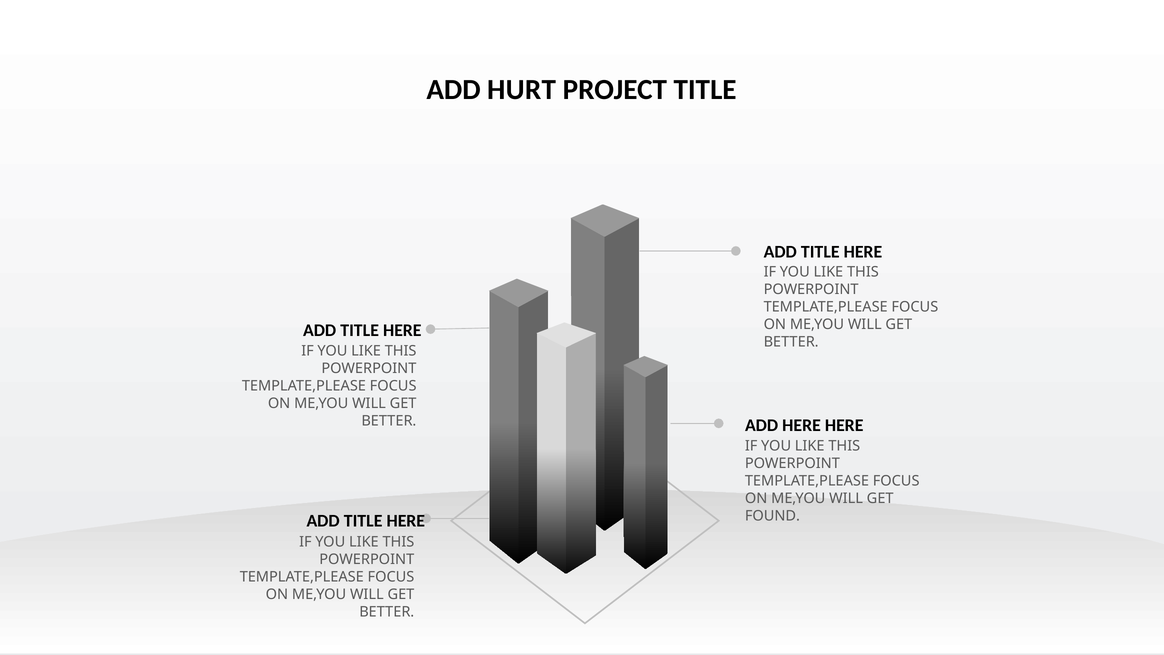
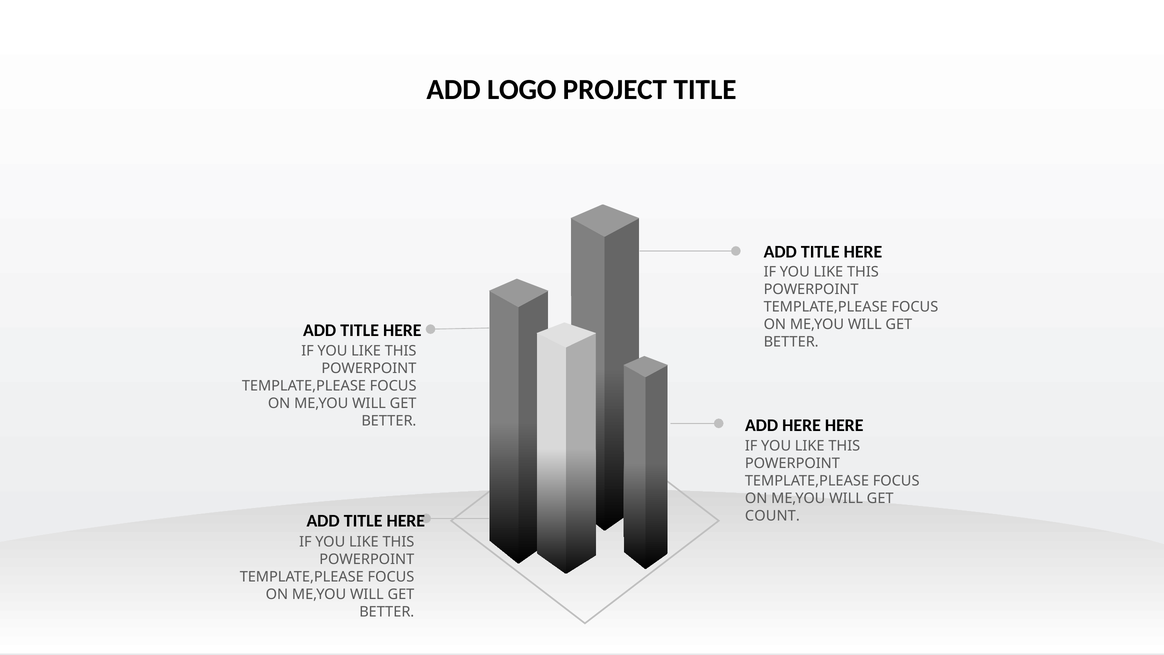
HURT: HURT -> LOGO
FOUND: FOUND -> COUNT
